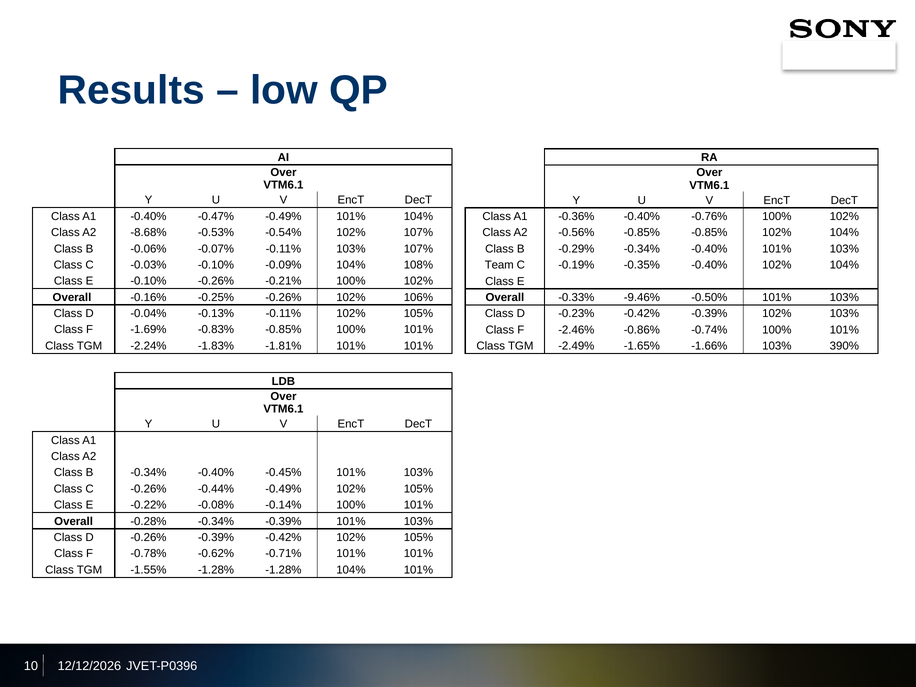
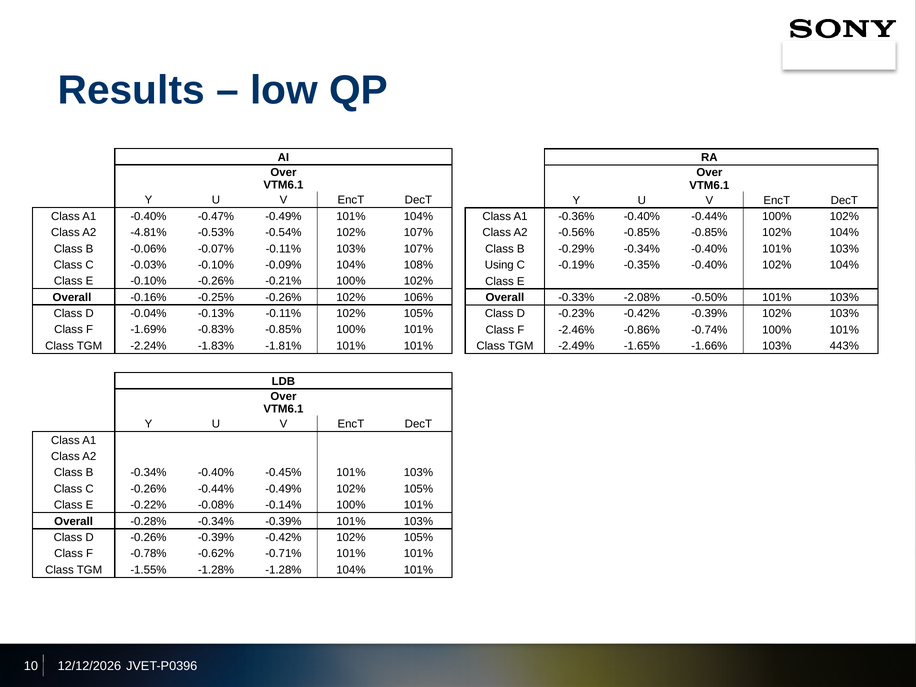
-0.40% -0.76%: -0.76% -> -0.44%
-8.68%: -8.68% -> -4.81%
Team: Team -> Using
-9.46%: -9.46% -> -2.08%
390%: 390% -> 443%
